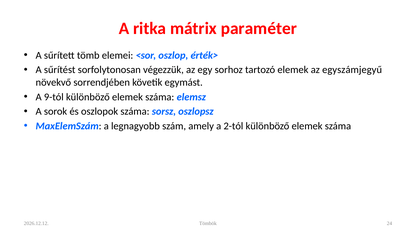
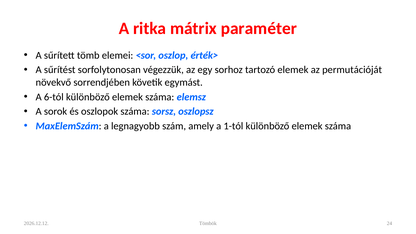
egyszámjegyű: egyszámjegyű -> permutációját
9-tól: 9-tól -> 6-tól
2-tól: 2-tól -> 1-tól
